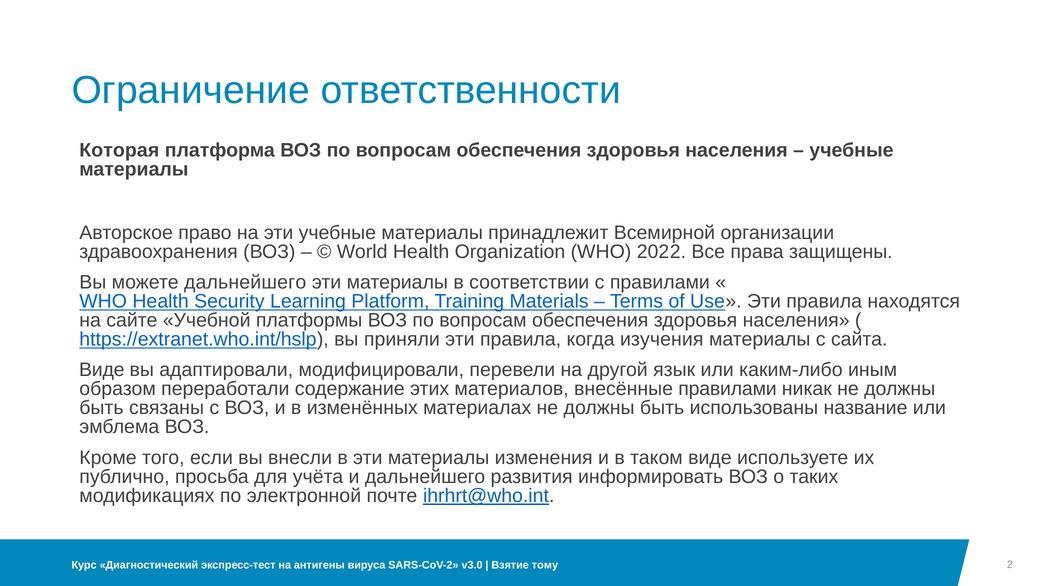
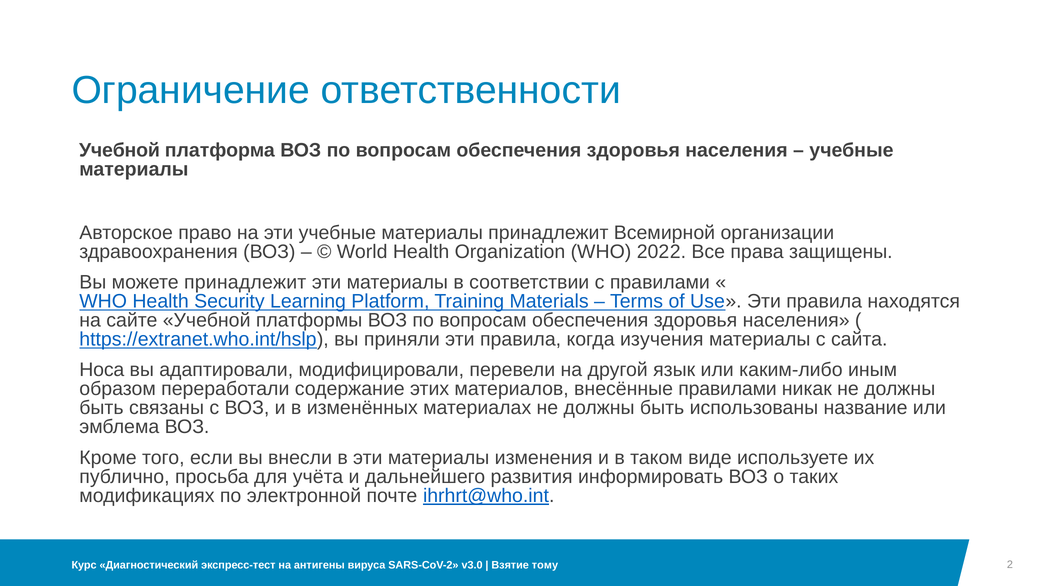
Которая at (119, 150): Которая -> Учебной
можете дальнейшего: дальнейшего -> принадлежит
Виде at (102, 370): Виде -> Носа
